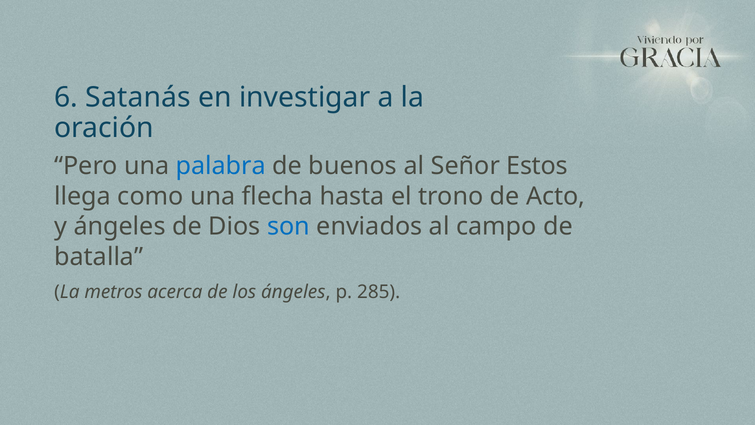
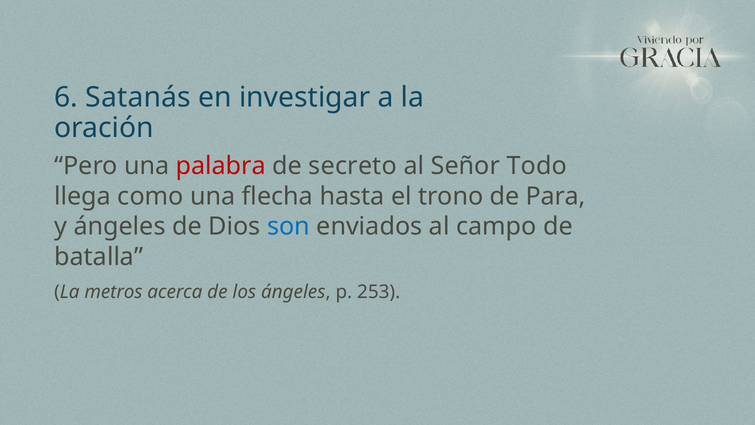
palabra colour: blue -> red
buenos: buenos -> secreto
Estos: Estos -> Todo
Acto: Acto -> Para
285: 285 -> 253
